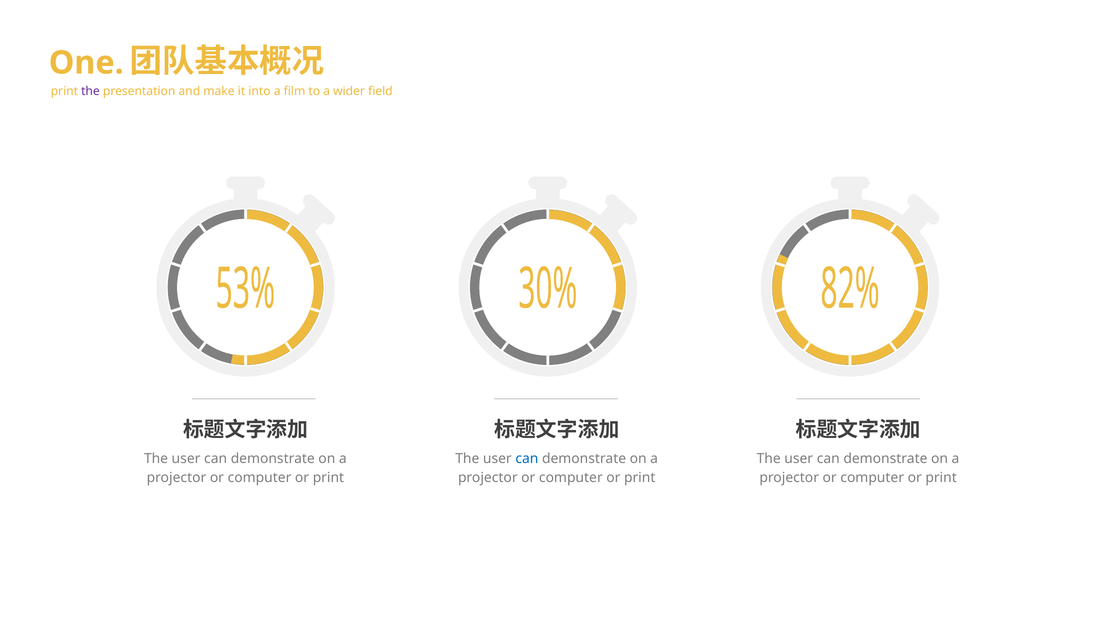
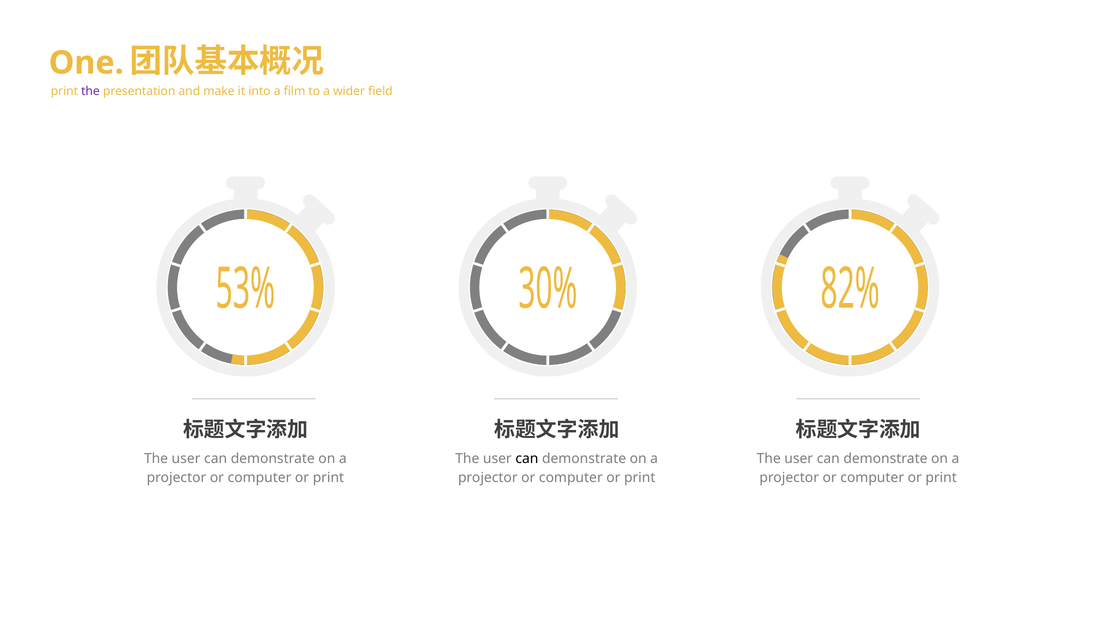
can at (527, 459) colour: blue -> black
